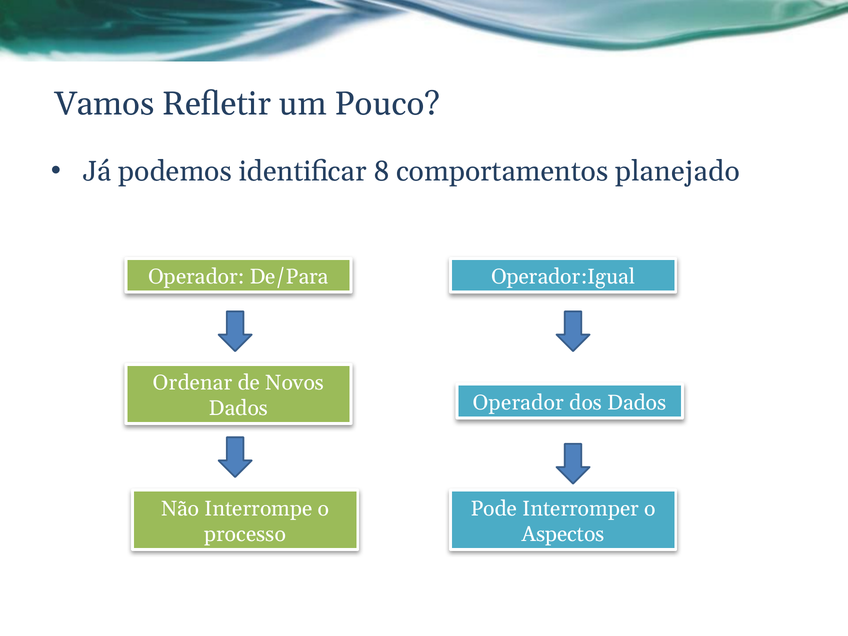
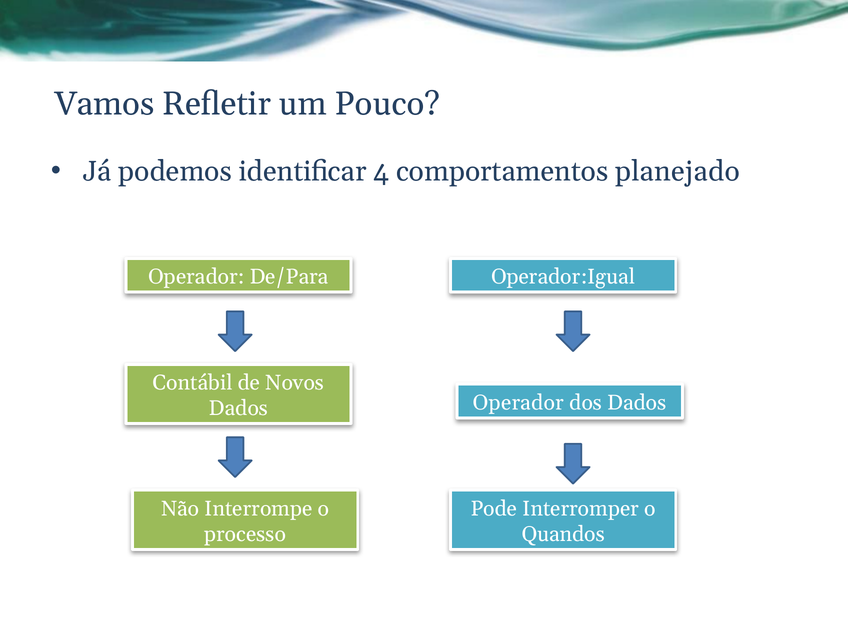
8: 8 -> 4
Ordenar: Ordenar -> Contábil
Aspectos: Aspectos -> Quandos
